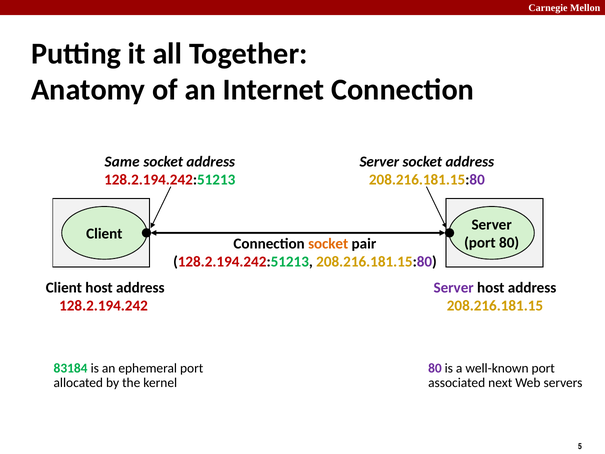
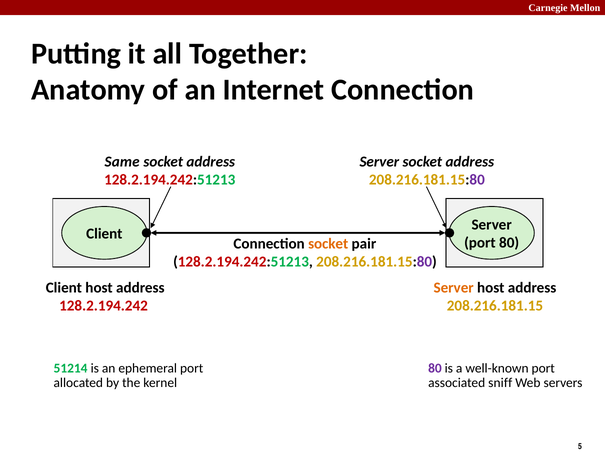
Server at (454, 287) colour: purple -> orange
83184: 83184 -> 51214
next: next -> sniff
